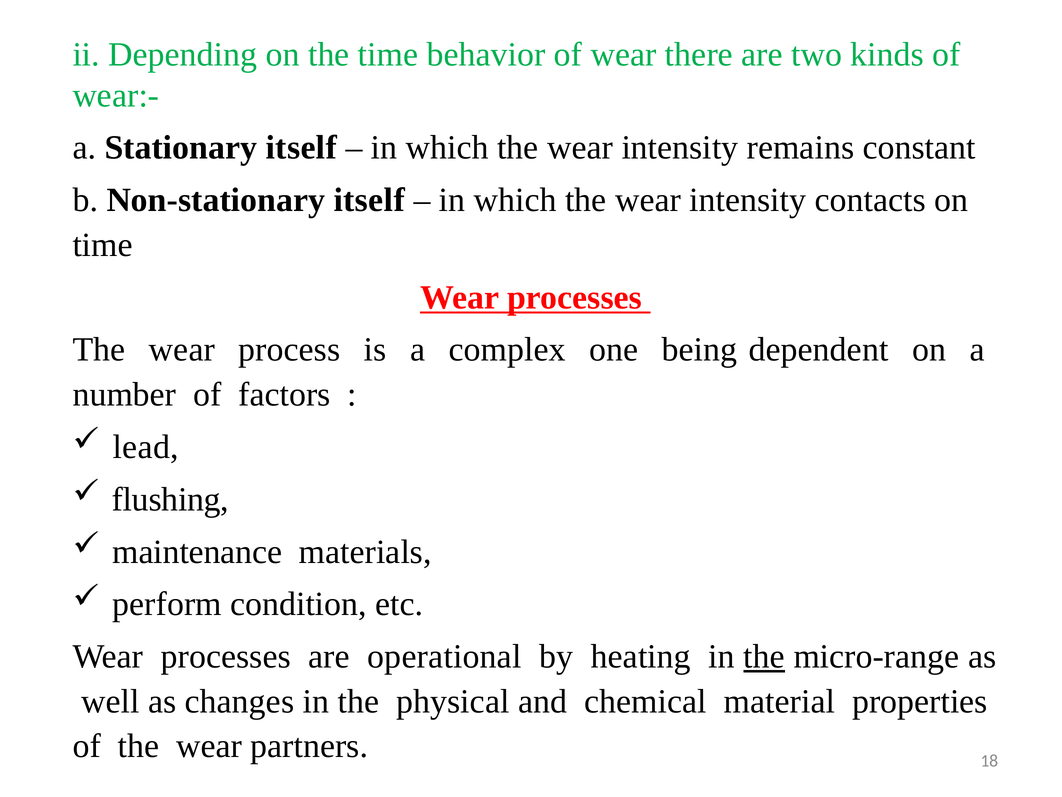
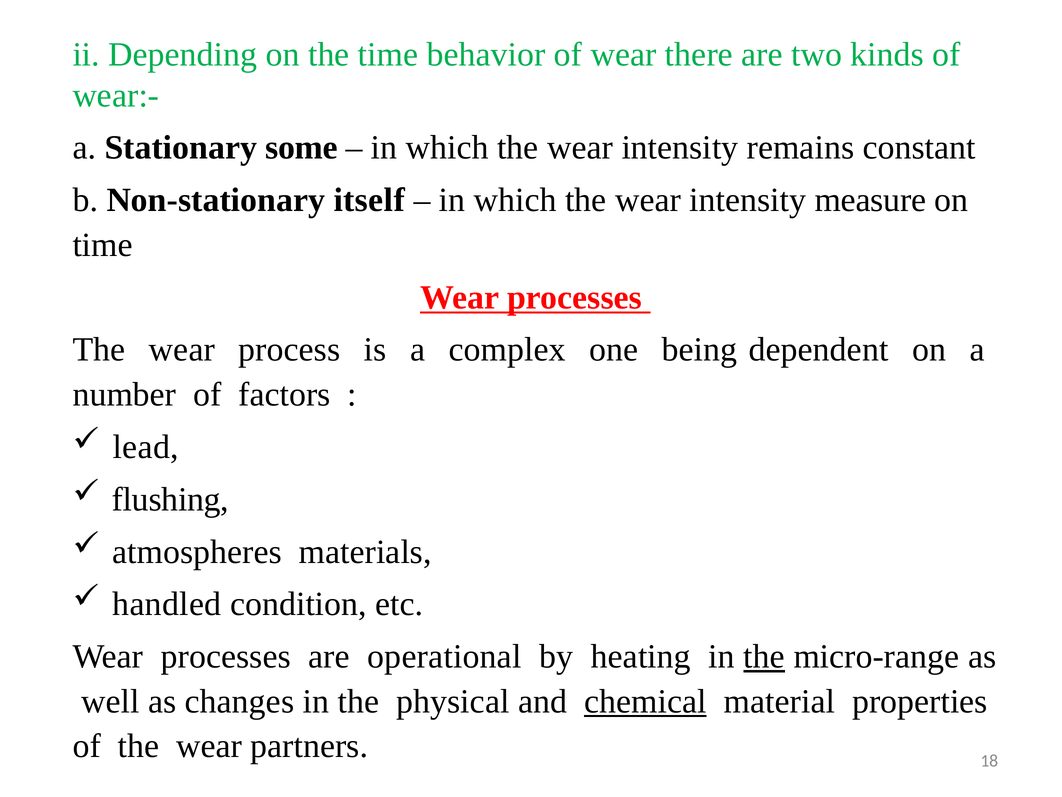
Stationary itself: itself -> some
contacts: contacts -> measure
maintenance: maintenance -> atmospheres
perform: perform -> handled
chemical underline: none -> present
